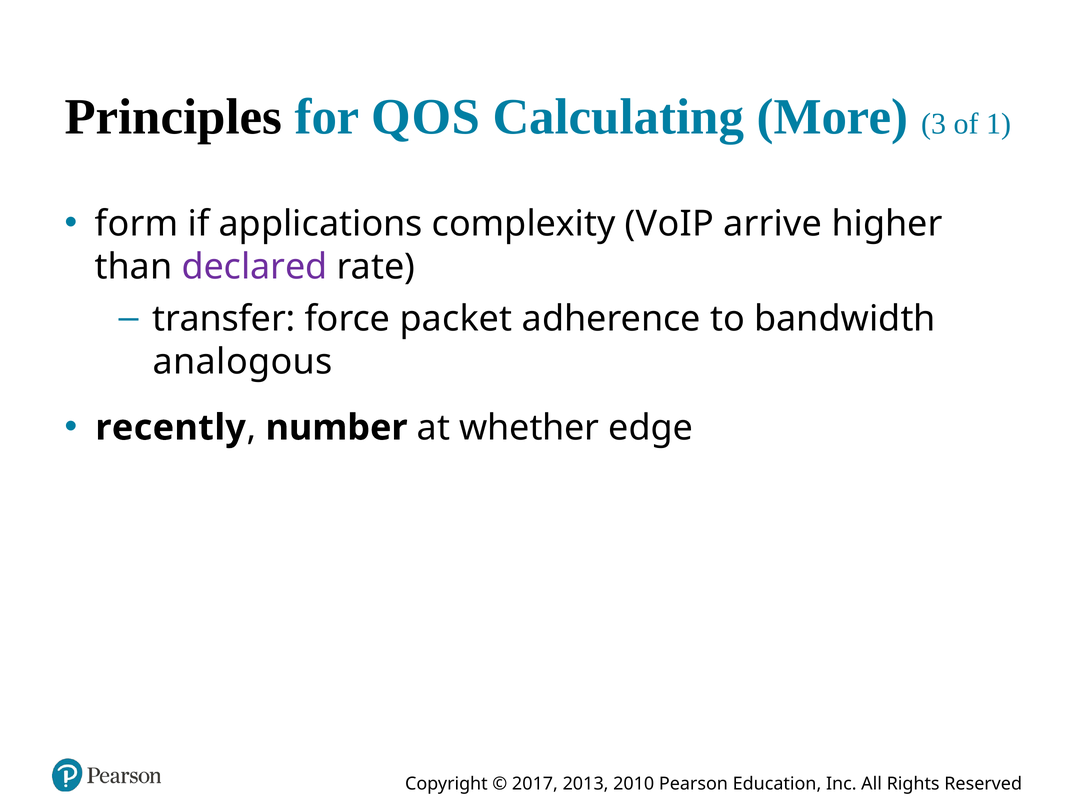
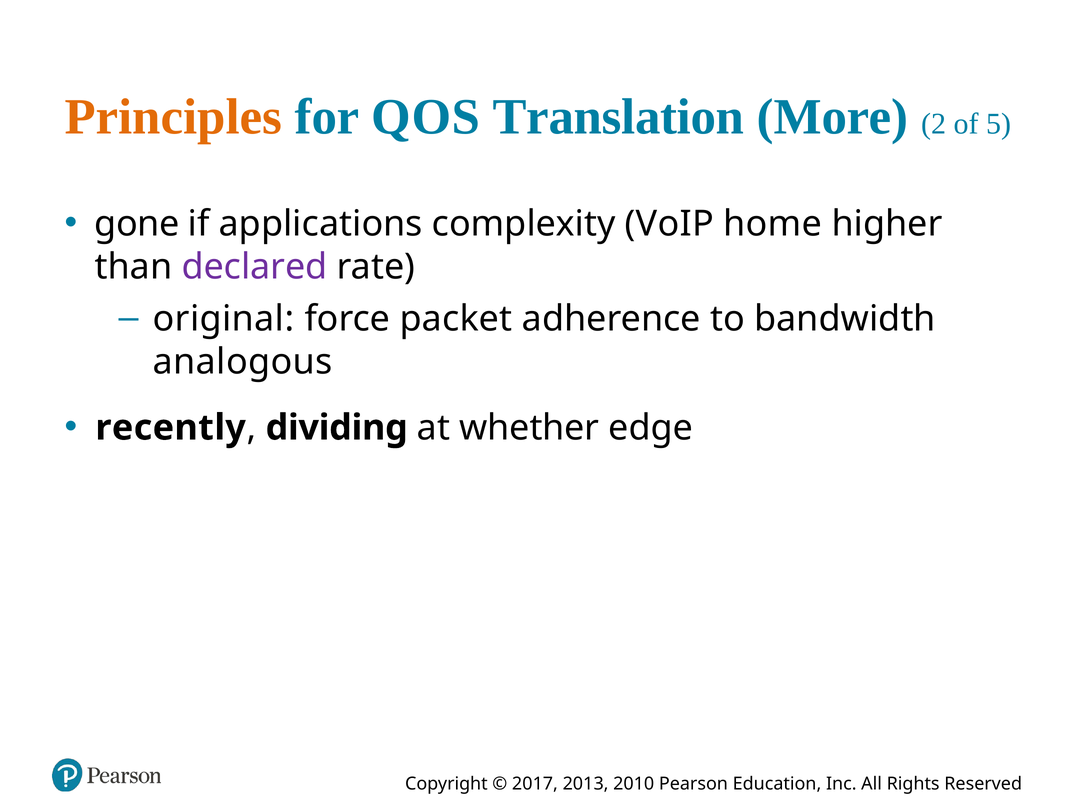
Principles colour: black -> orange
Calculating: Calculating -> Translation
3: 3 -> 2
1: 1 -> 5
form: form -> gone
arrive: arrive -> home
transfer: transfer -> original
number: number -> dividing
